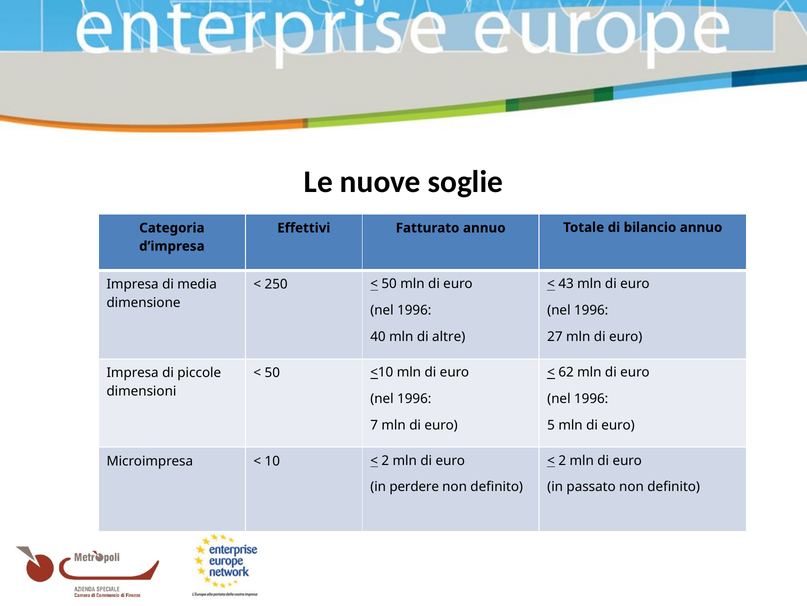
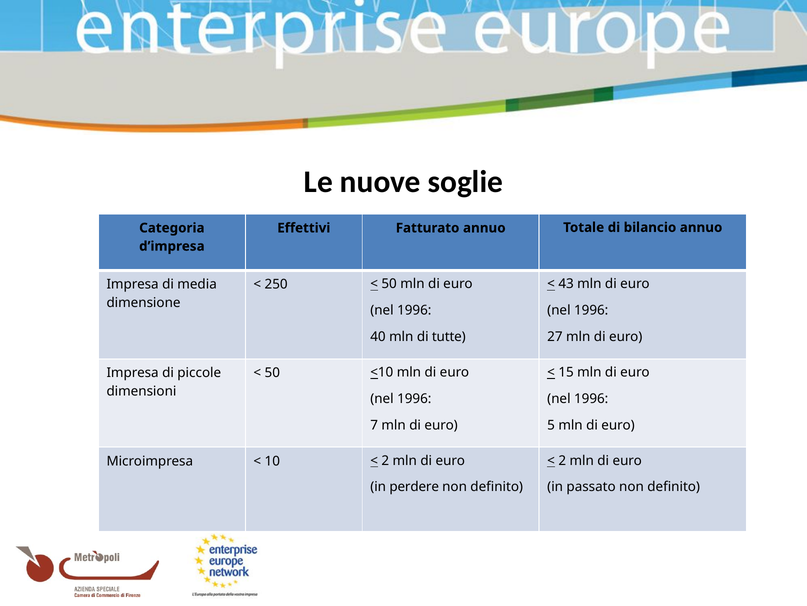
altre: altre -> tutte
62: 62 -> 15
